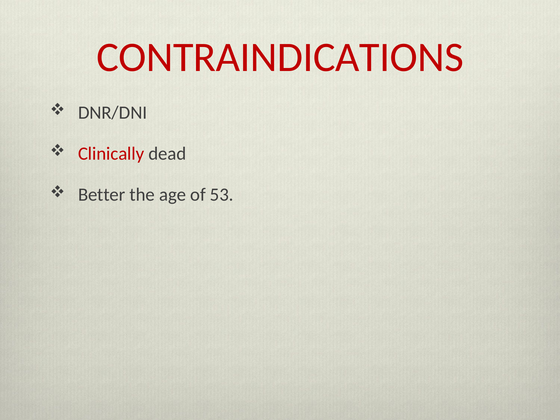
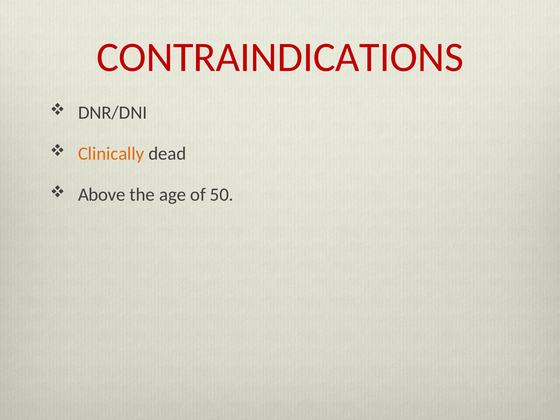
Clinically colour: red -> orange
Better: Better -> Above
53: 53 -> 50
